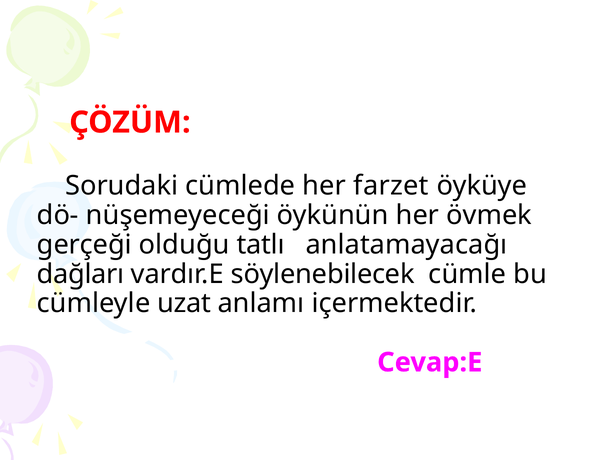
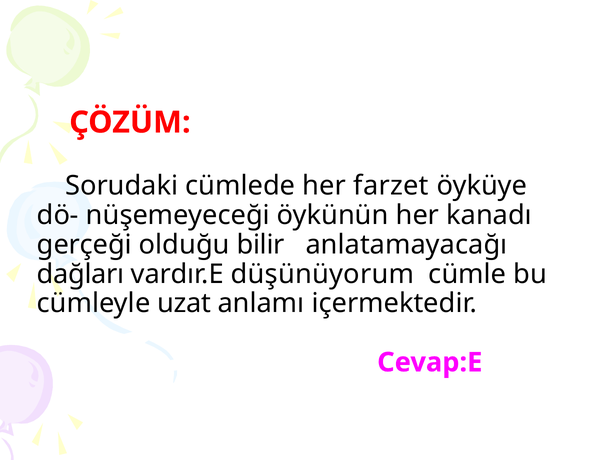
övmek: övmek -> kanadı
tatlı: tatlı -> bilir
söylenebilecek: söylenebilecek -> düşünüyorum
